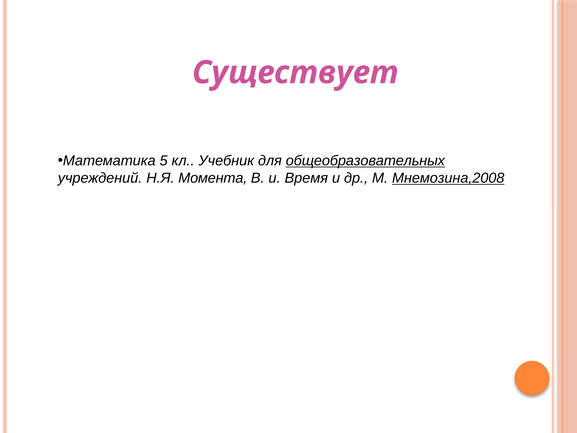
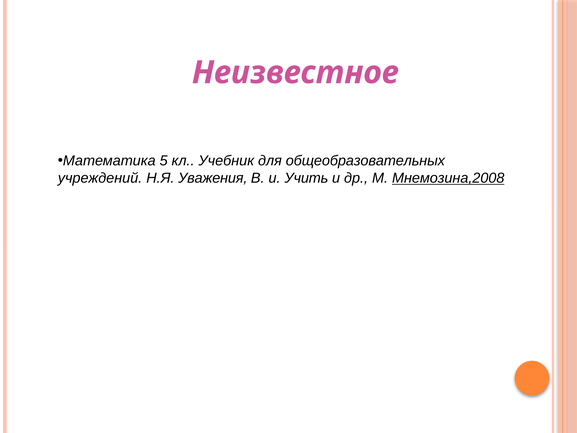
Существует: Существует -> Неизвестное
общеобразовательных underline: present -> none
Момента: Момента -> Уважения
Время: Время -> Учить
